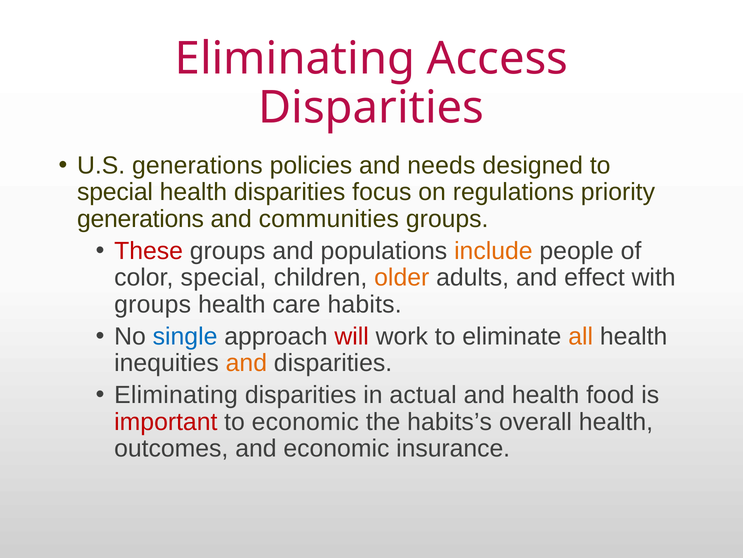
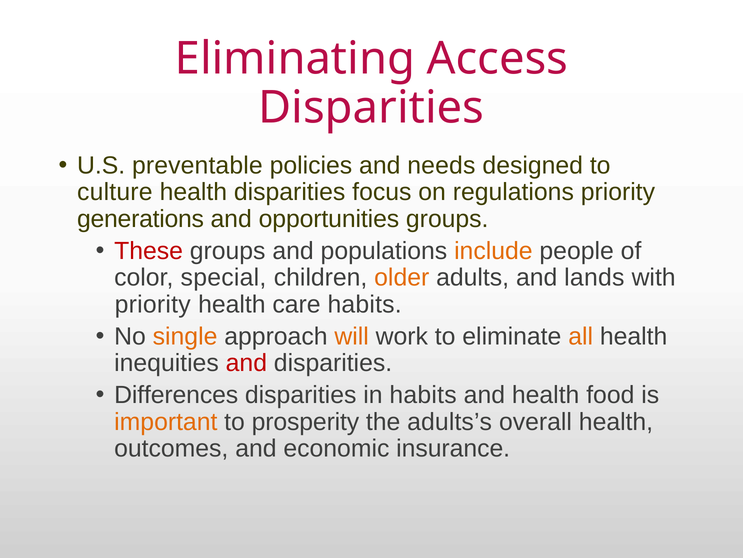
U.S generations: generations -> preventable
special at (115, 192): special -> culture
communities: communities -> opportunities
effect: effect -> lands
groups at (153, 304): groups -> priority
single colour: blue -> orange
will colour: red -> orange
and at (246, 363) colour: orange -> red
Eliminating at (176, 395): Eliminating -> Differences
in actual: actual -> habits
important colour: red -> orange
to economic: economic -> prosperity
habits’s: habits’s -> adults’s
